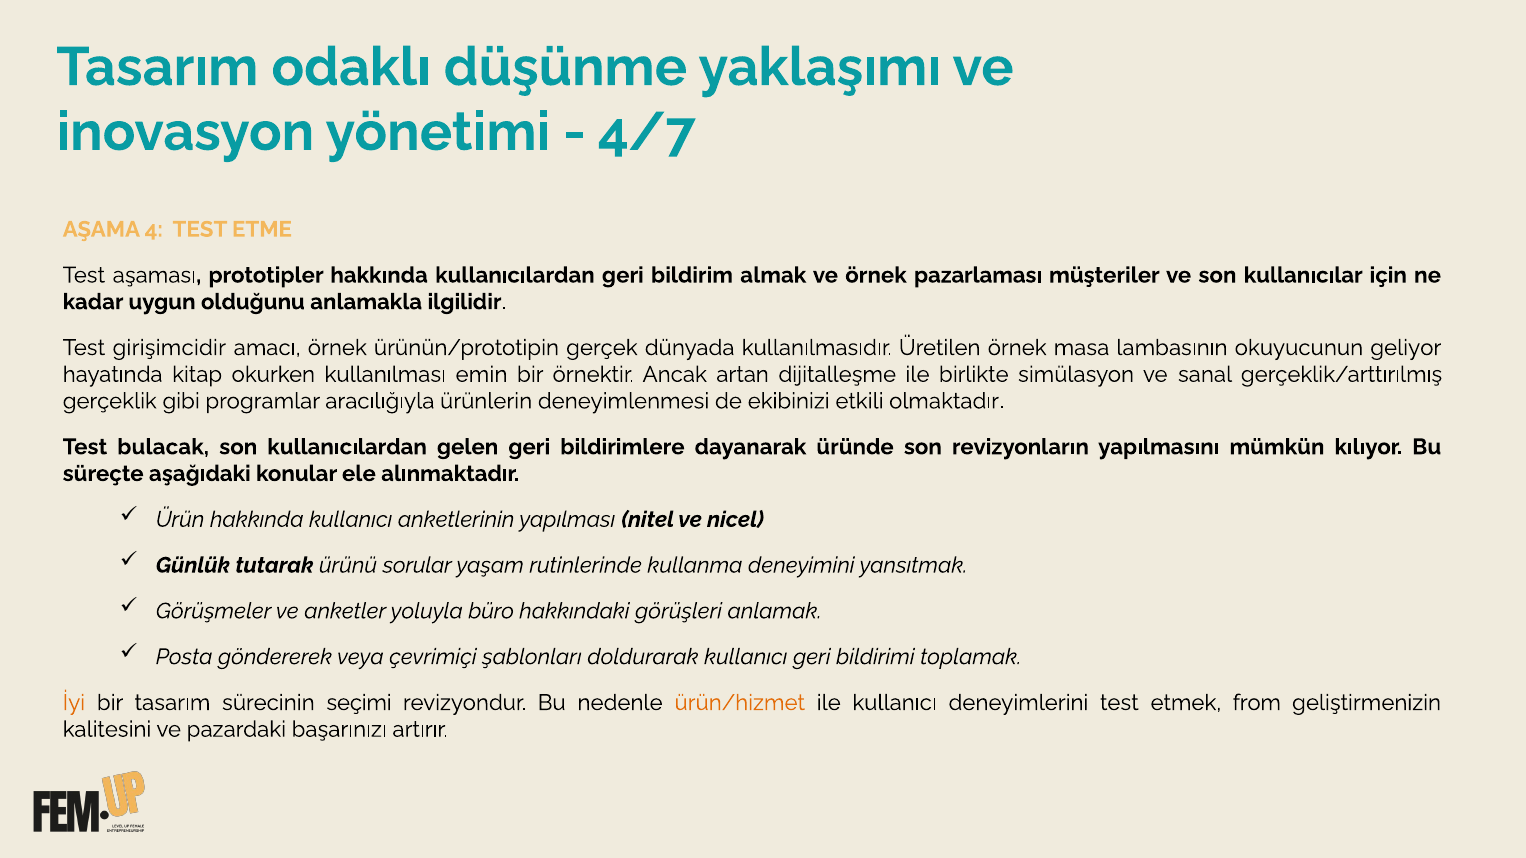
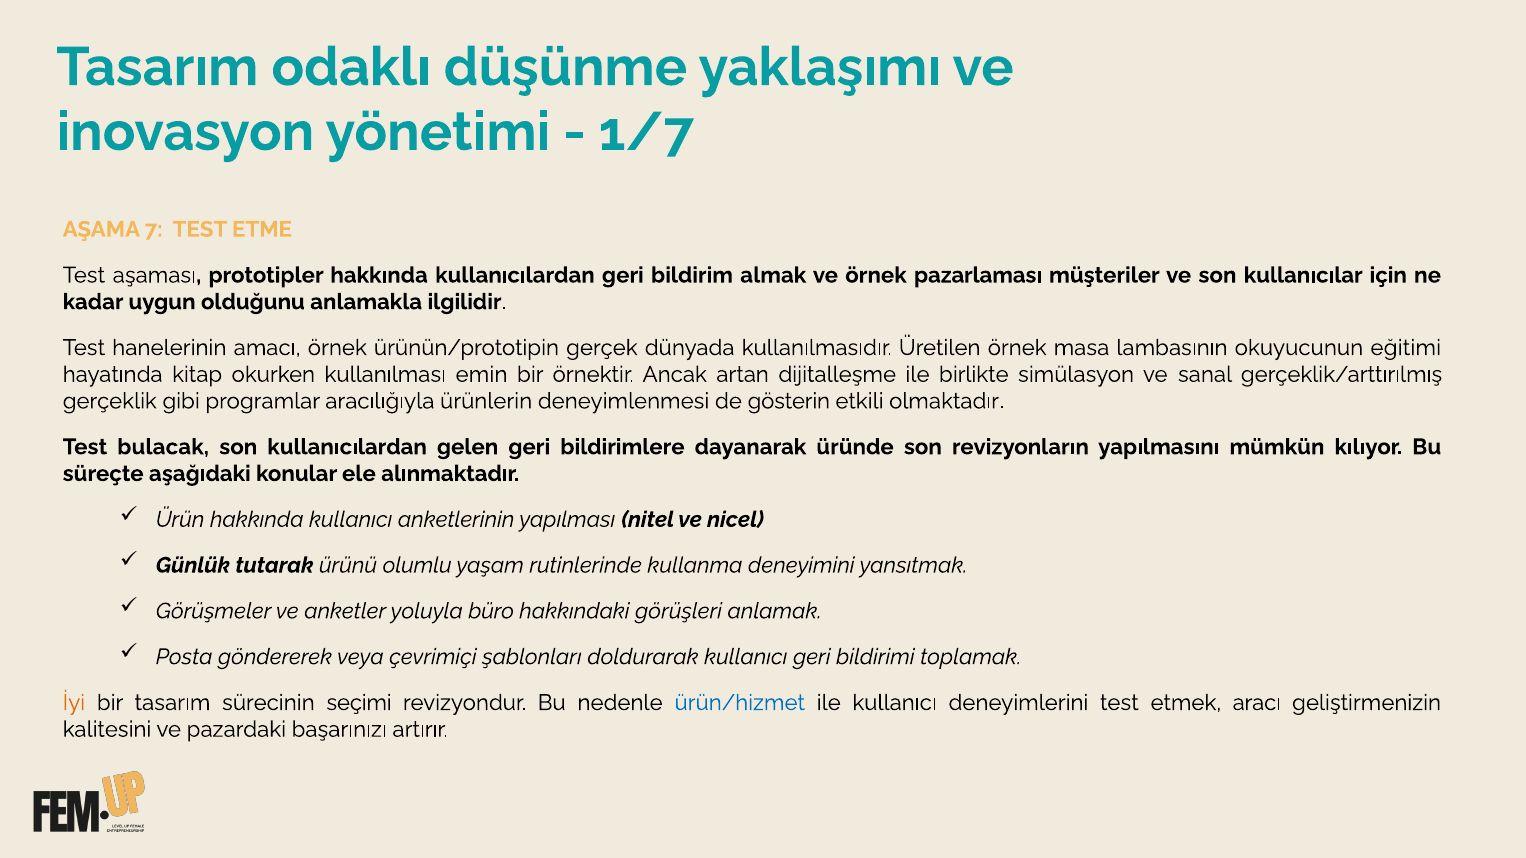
4/7: 4/7 -> 1/7
4: 4 -> 7
girişimcidir: girişimcidir -> hanelerinin
geliyor: geliyor -> eğitimi
ekibinizi: ekibinizi -> gösterin
sorular: sorular -> olumlu
ürün/hizmet colour: orange -> blue
from: from -> aracı
